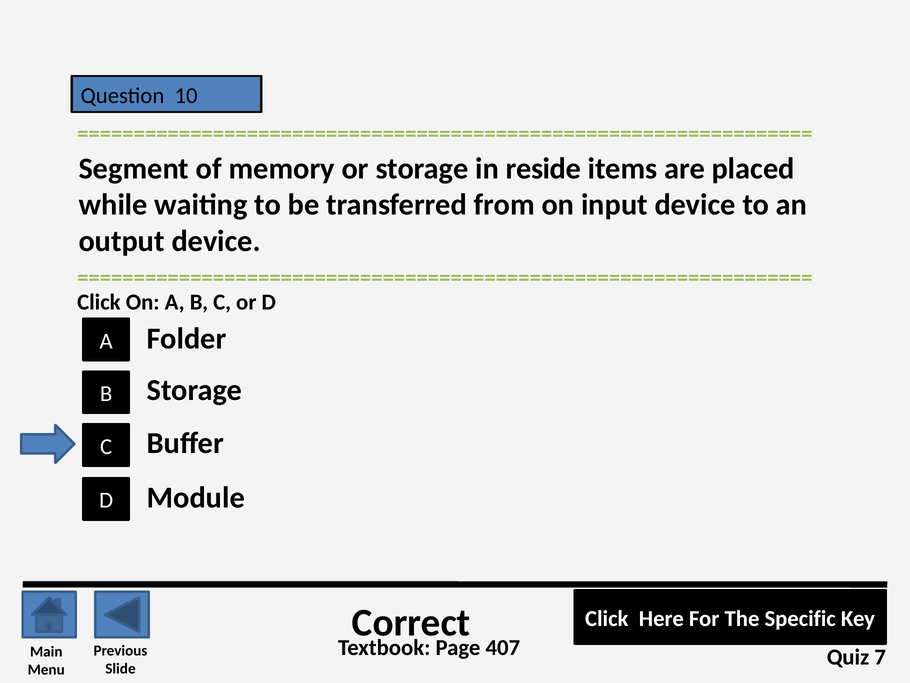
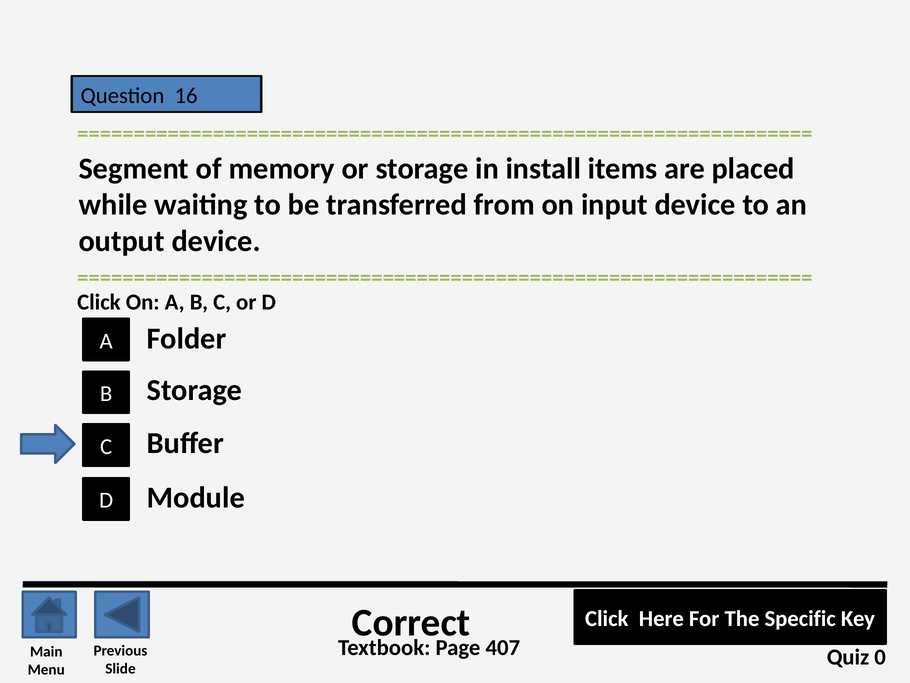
10: 10 -> 16
reside: reside -> install
7: 7 -> 0
